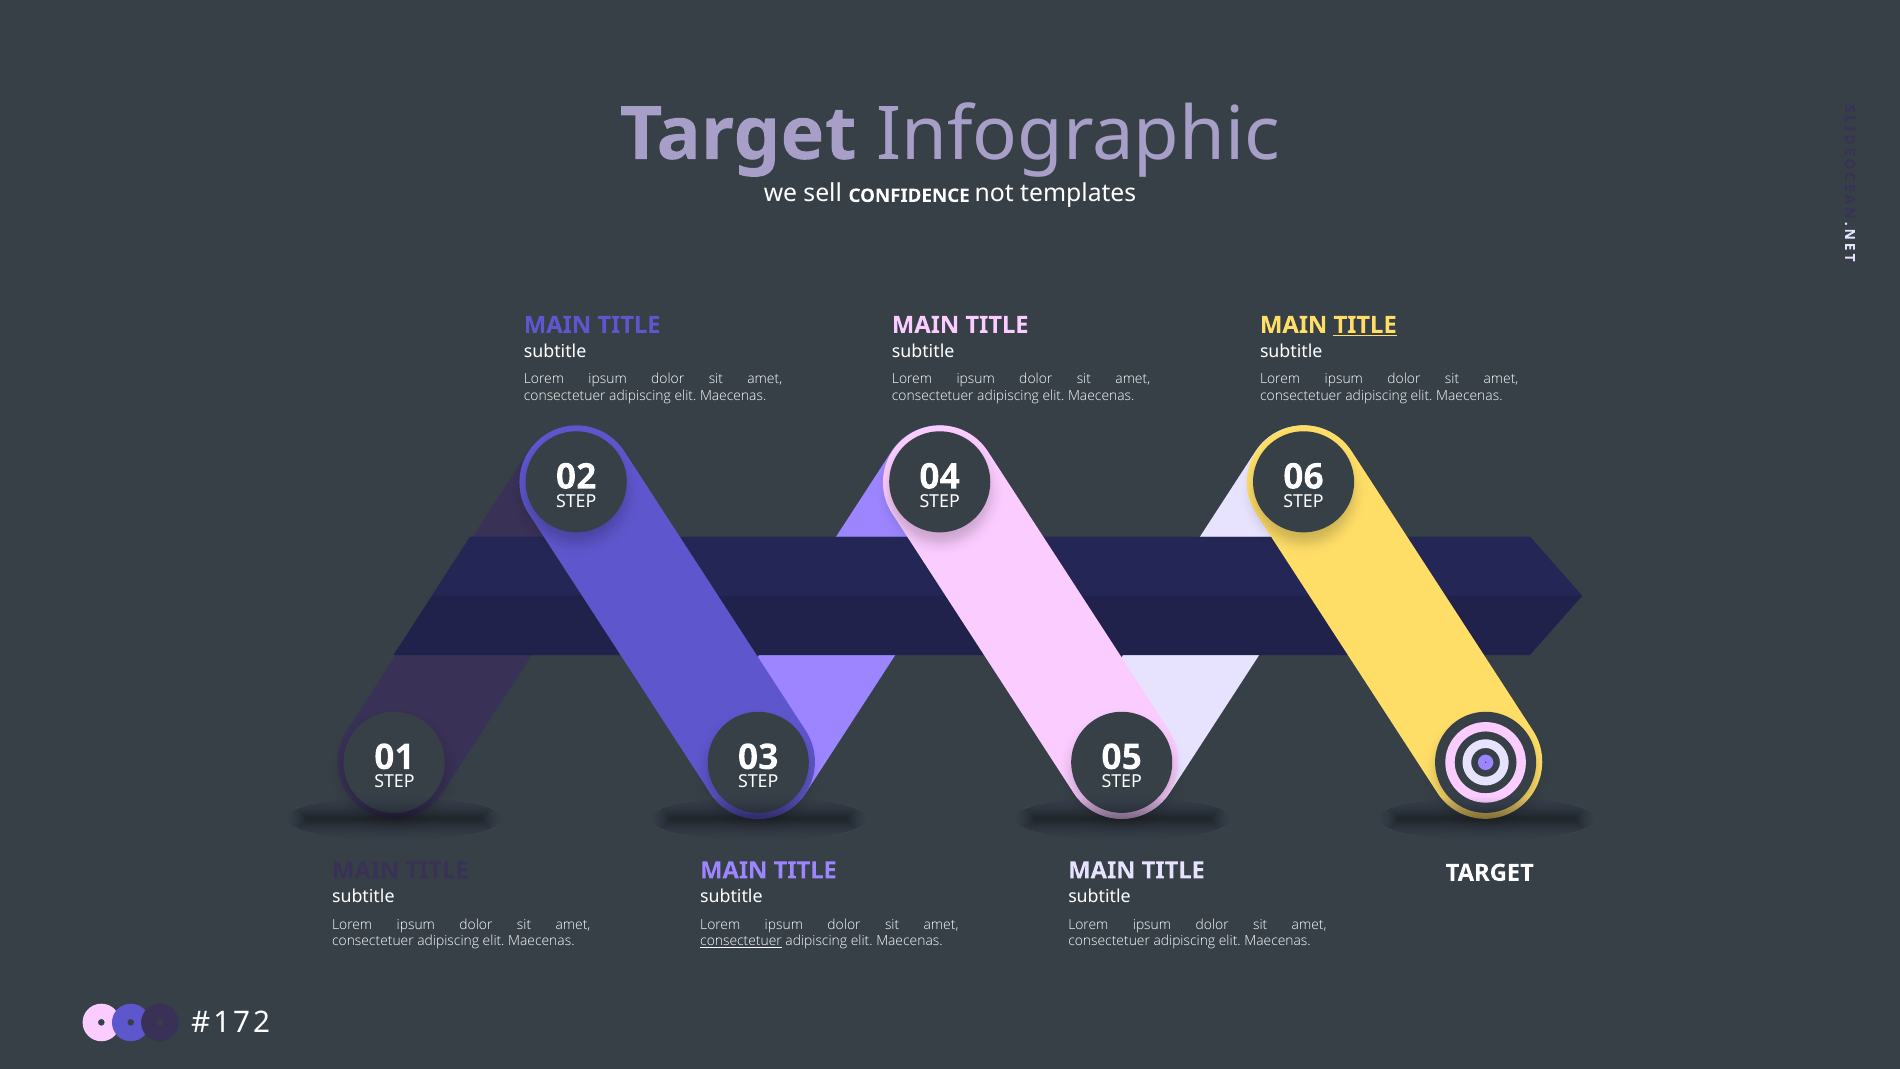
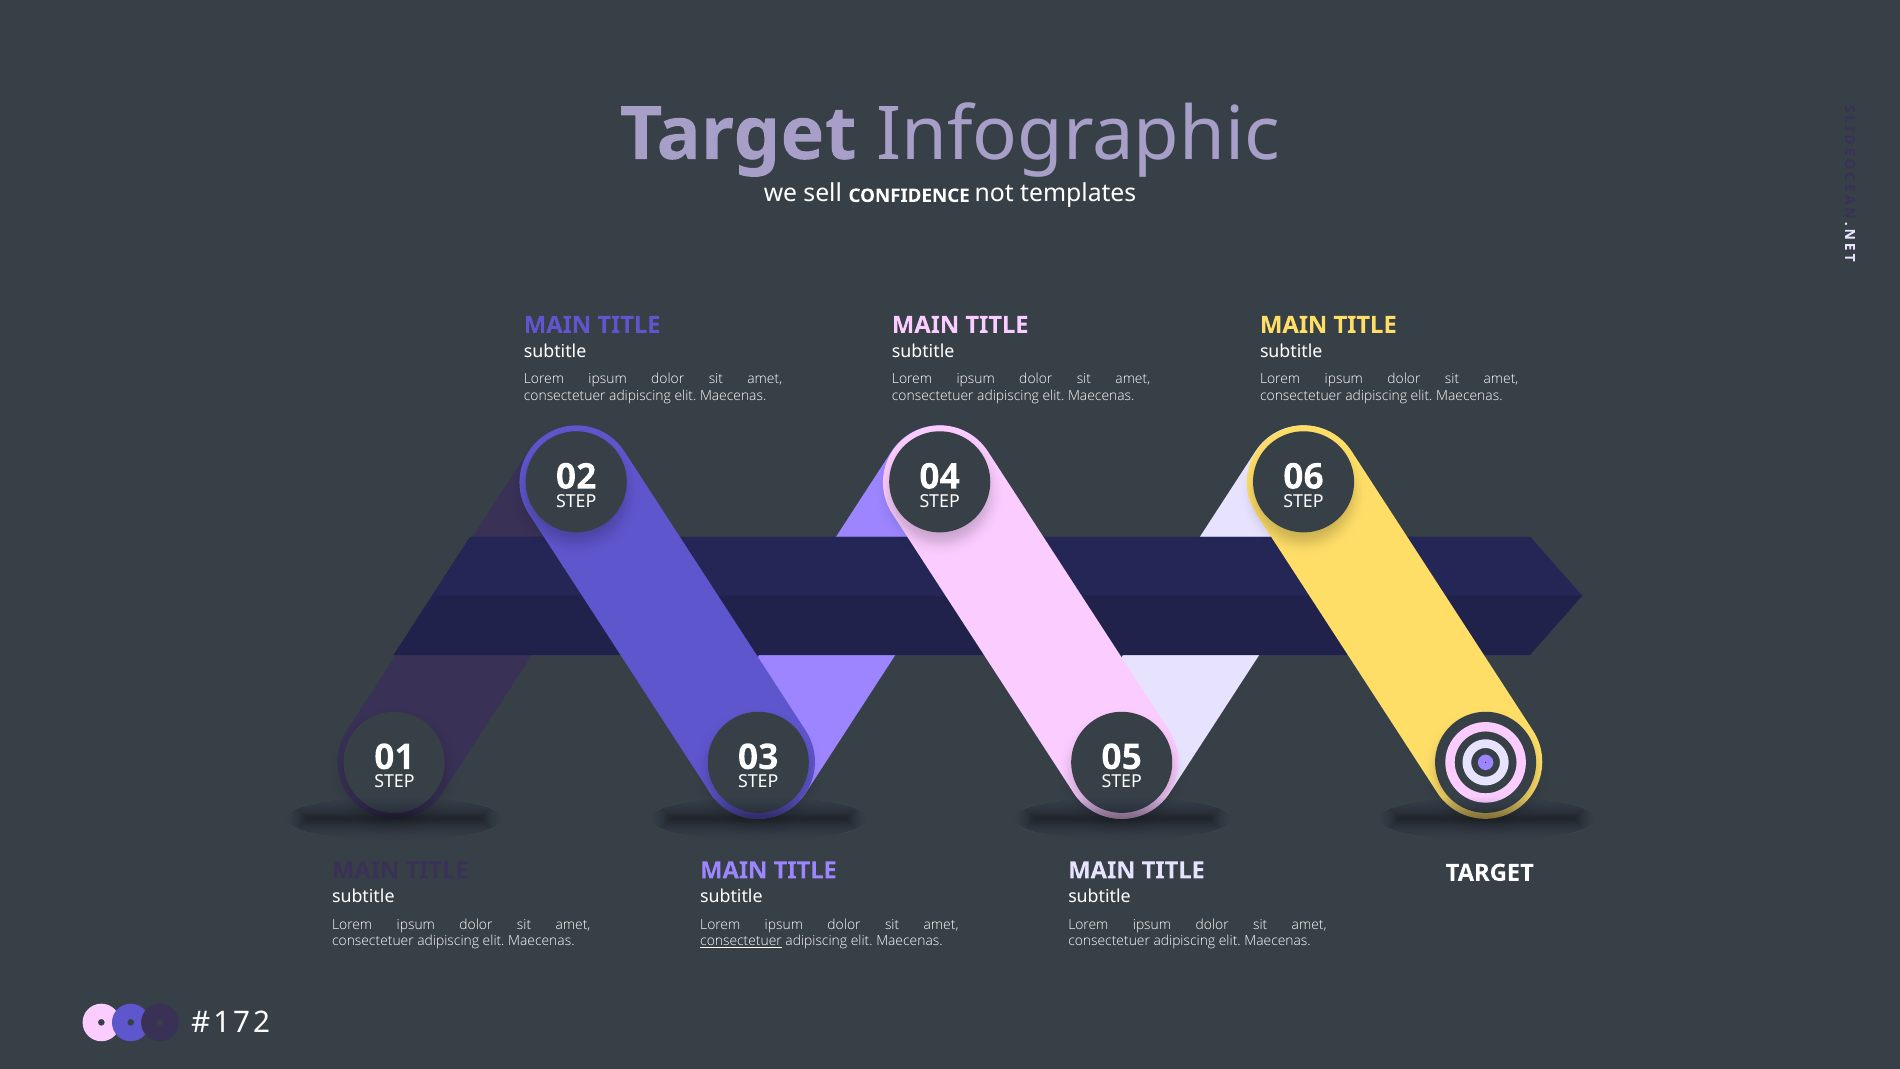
TITLE at (1365, 325) underline: present -> none
